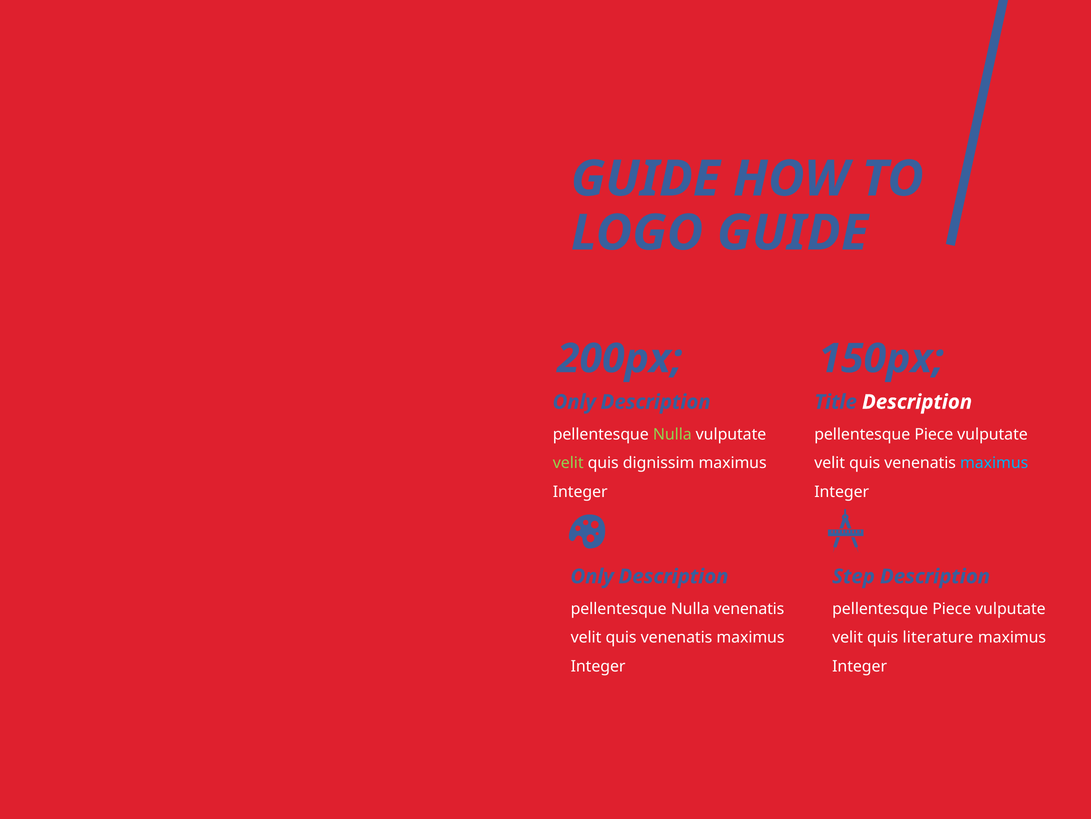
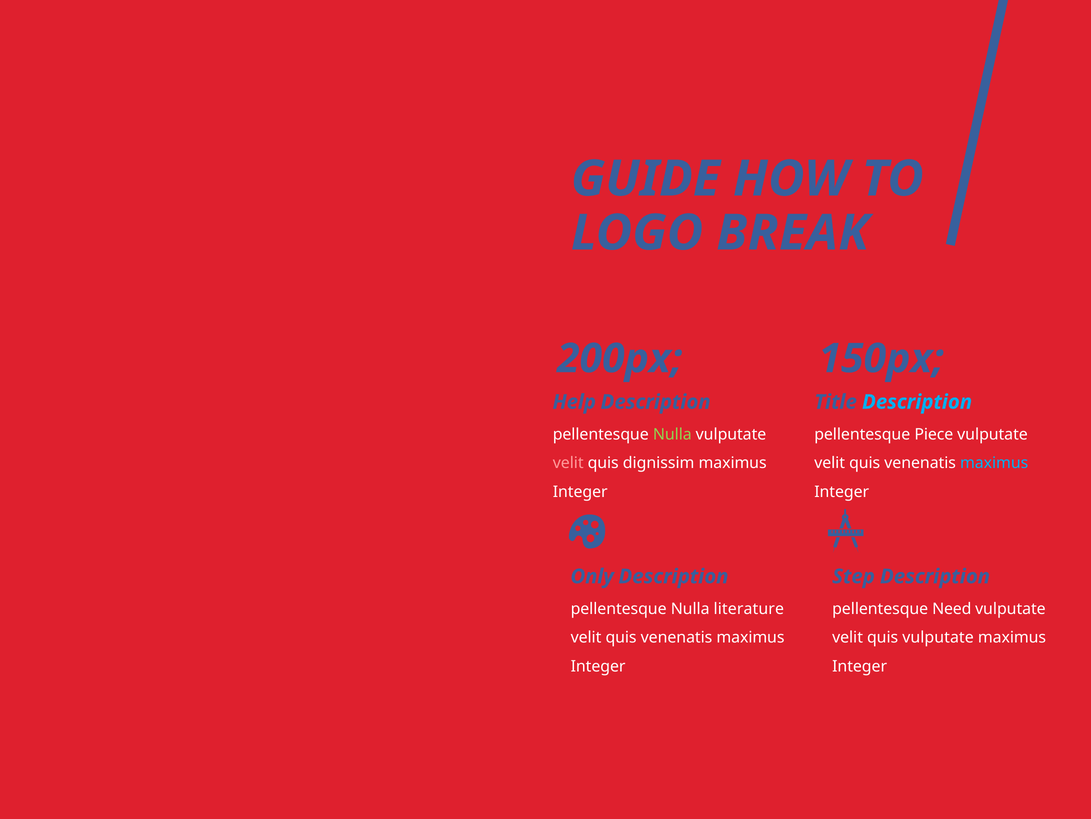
LOGO GUIDE: GUIDE -> BREAK
Only at (574, 402): Only -> Help
Description at (917, 402) colour: white -> light blue
velit at (568, 463) colour: light green -> pink
Nulla venenatis: venenatis -> literature
Piece at (952, 609): Piece -> Need
quis literature: literature -> vulputate
